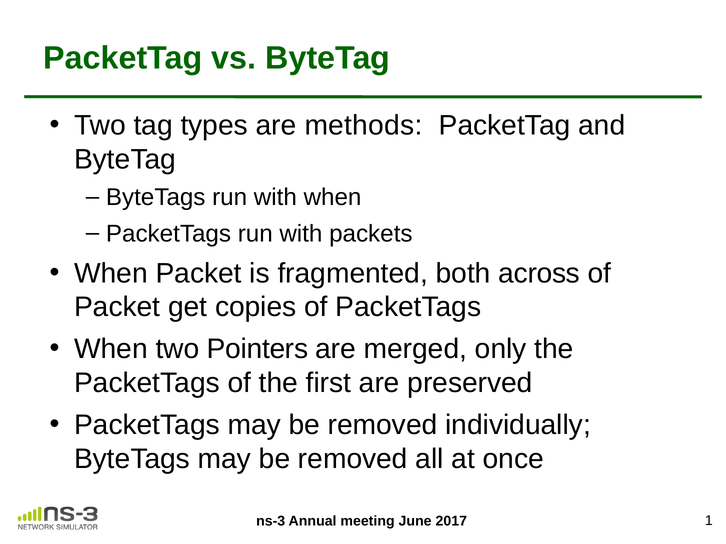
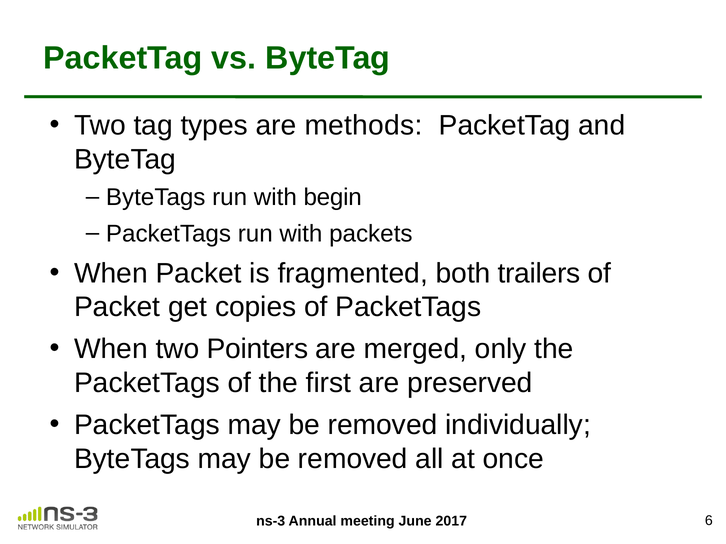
with when: when -> begin
across: across -> trailers
1: 1 -> 6
